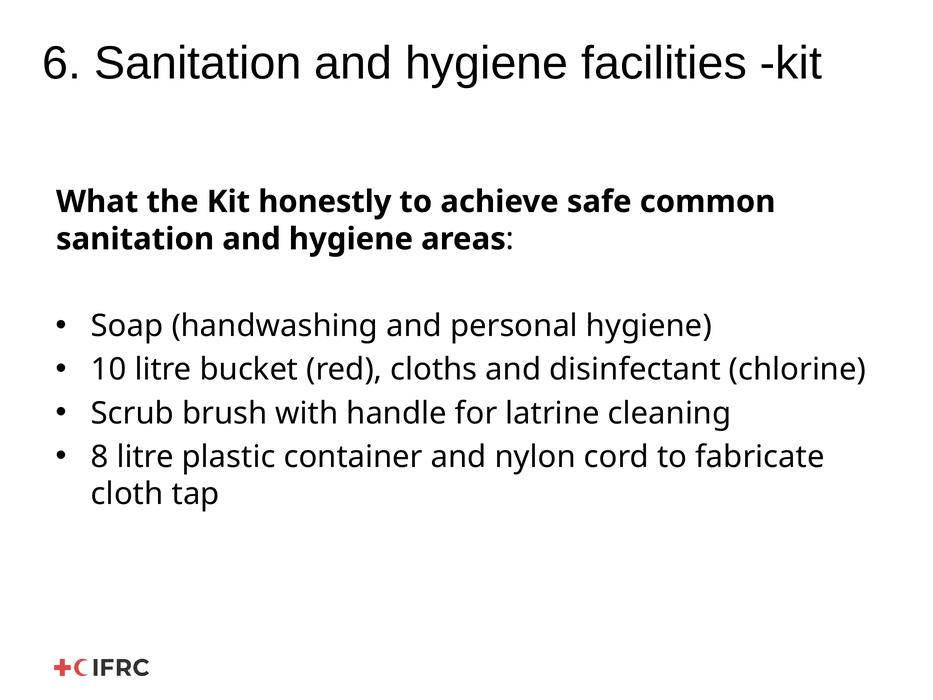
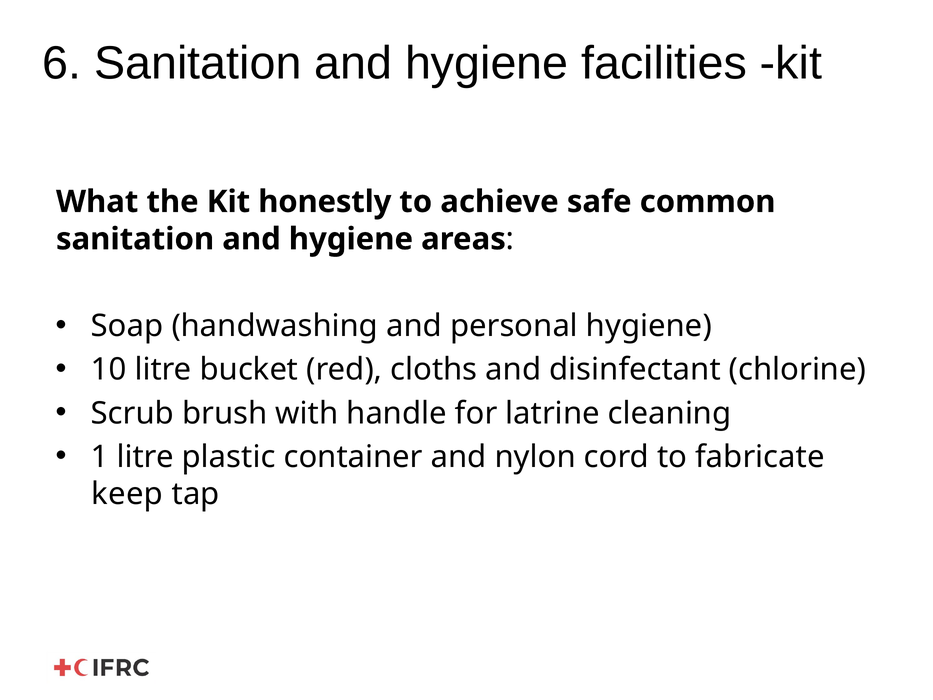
8: 8 -> 1
cloth: cloth -> keep
